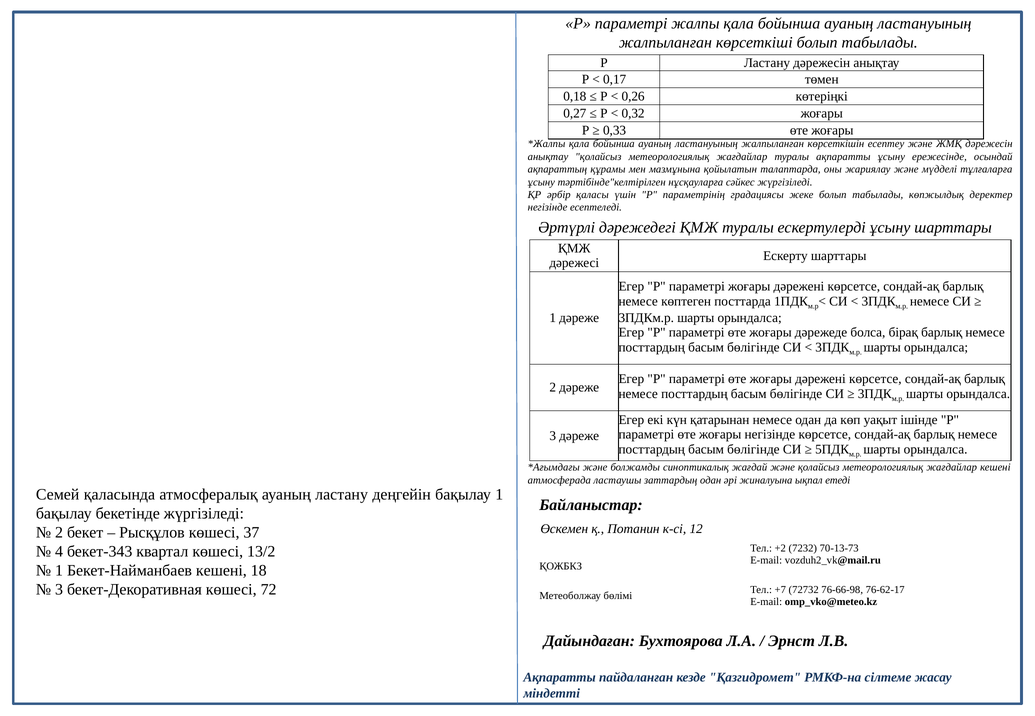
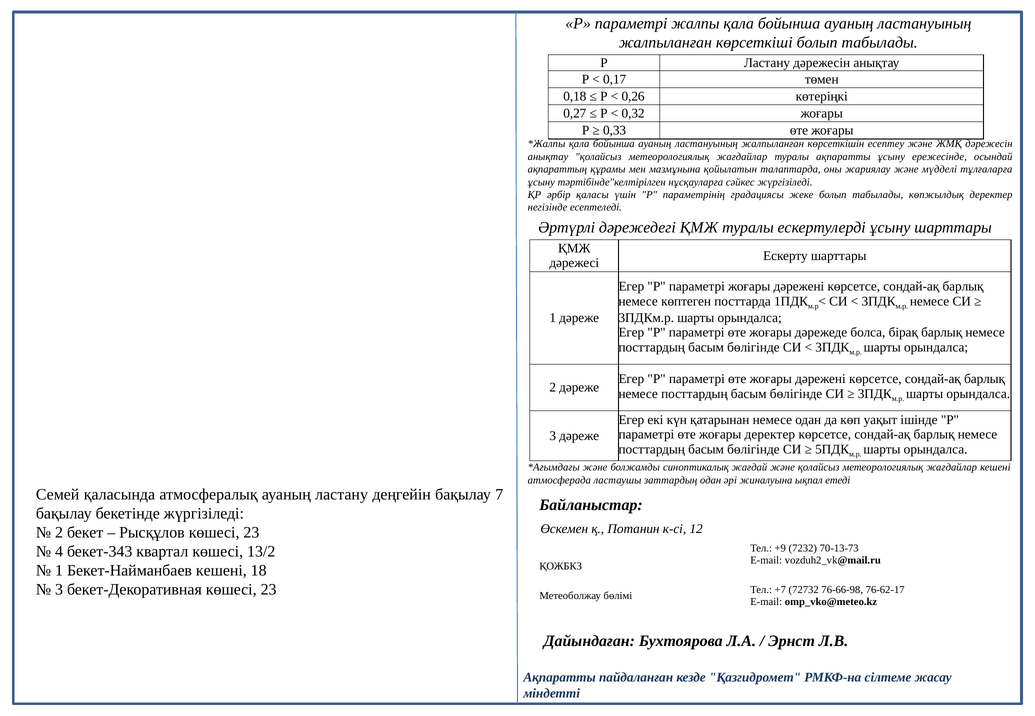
жоғары негізінде: негізінде -> деректер
бақылау 1: 1 -> 7
Рысқұлов көшесі 37: 37 -> 23
+2: +2 -> +9
бекет-Декоративная көшесі 72: 72 -> 23
